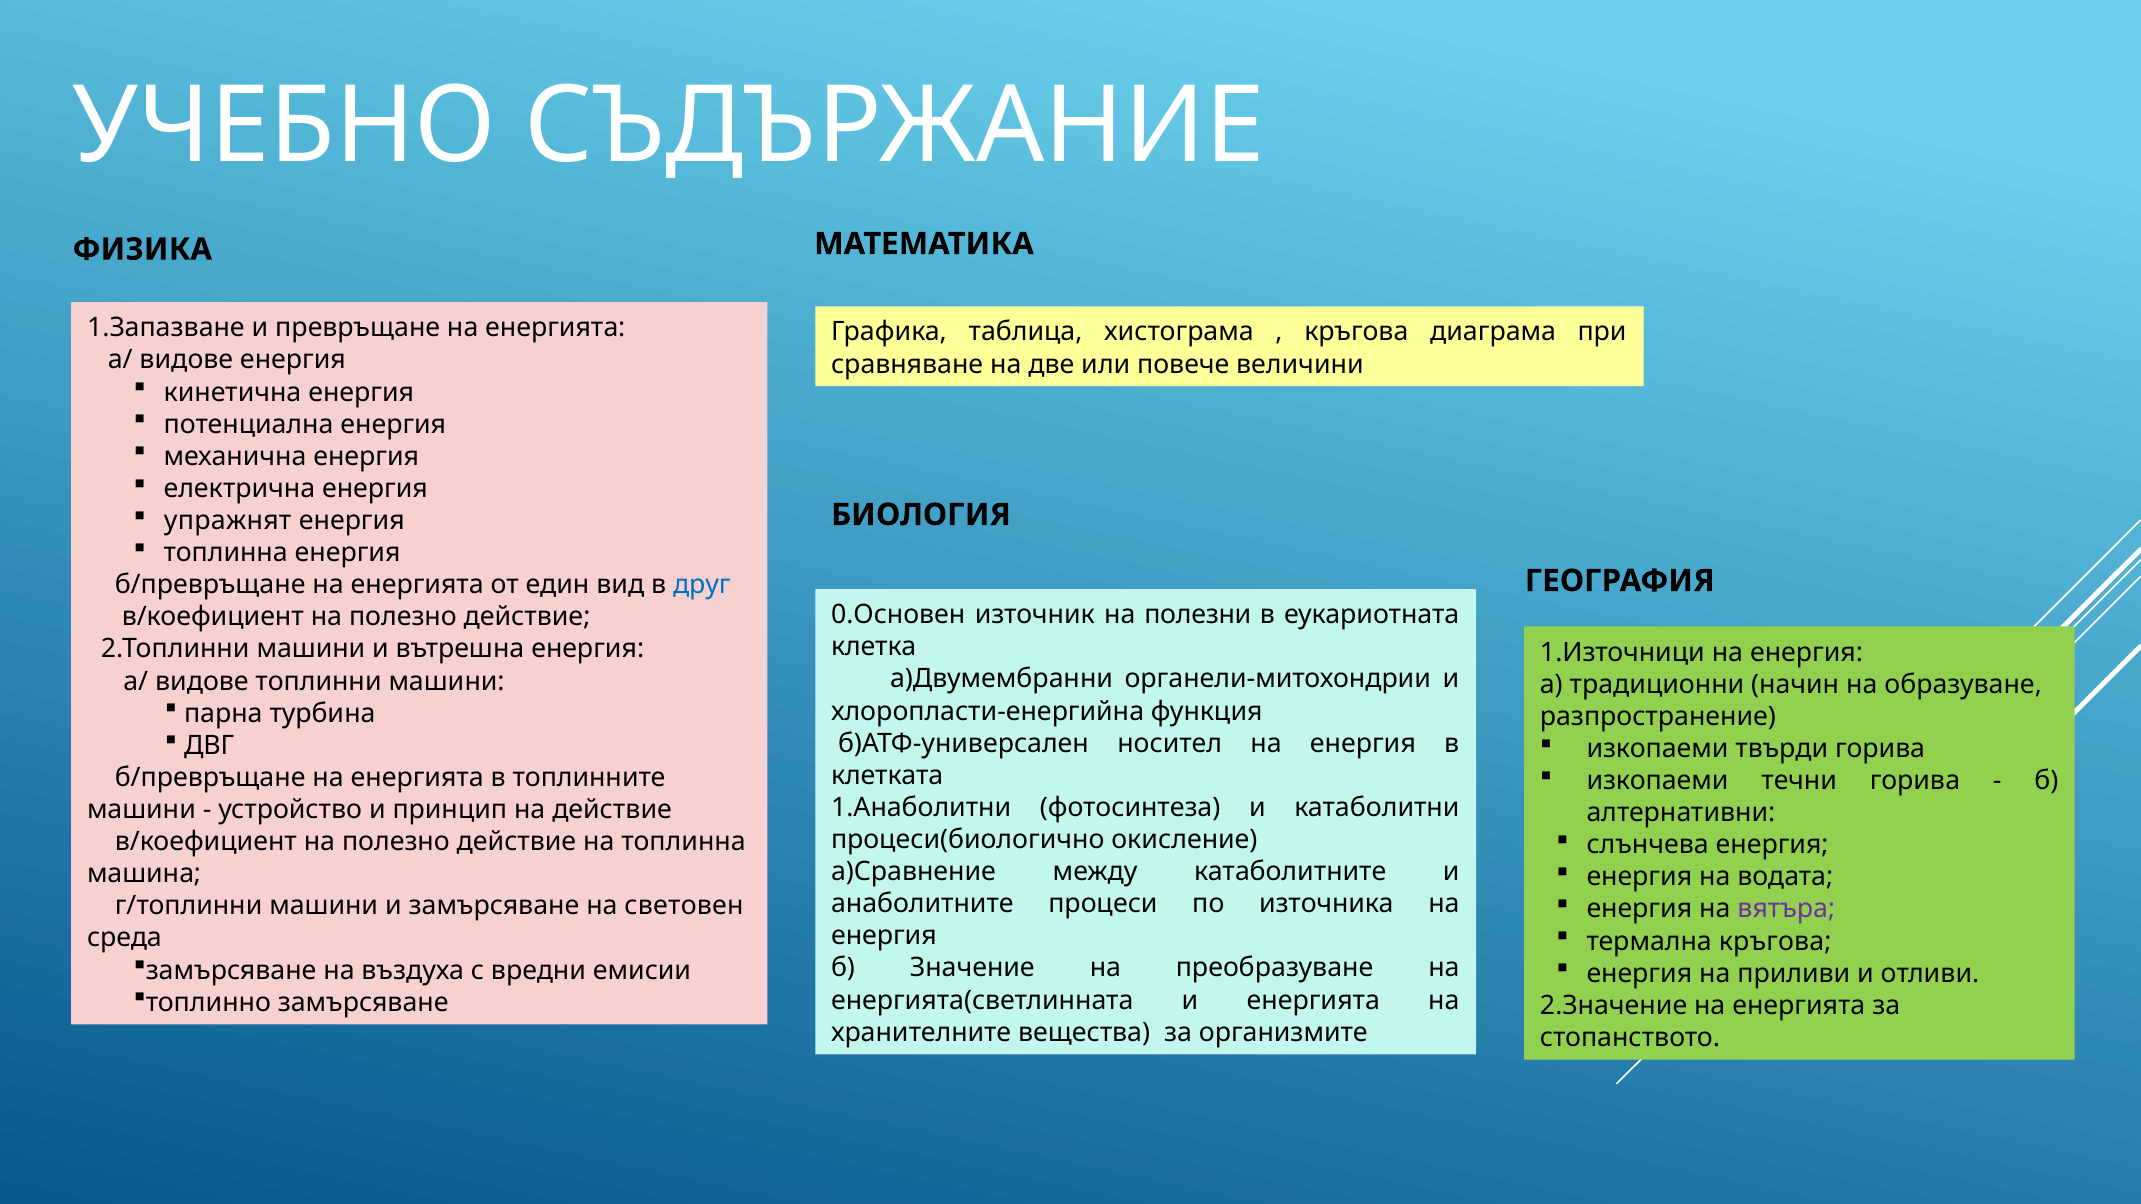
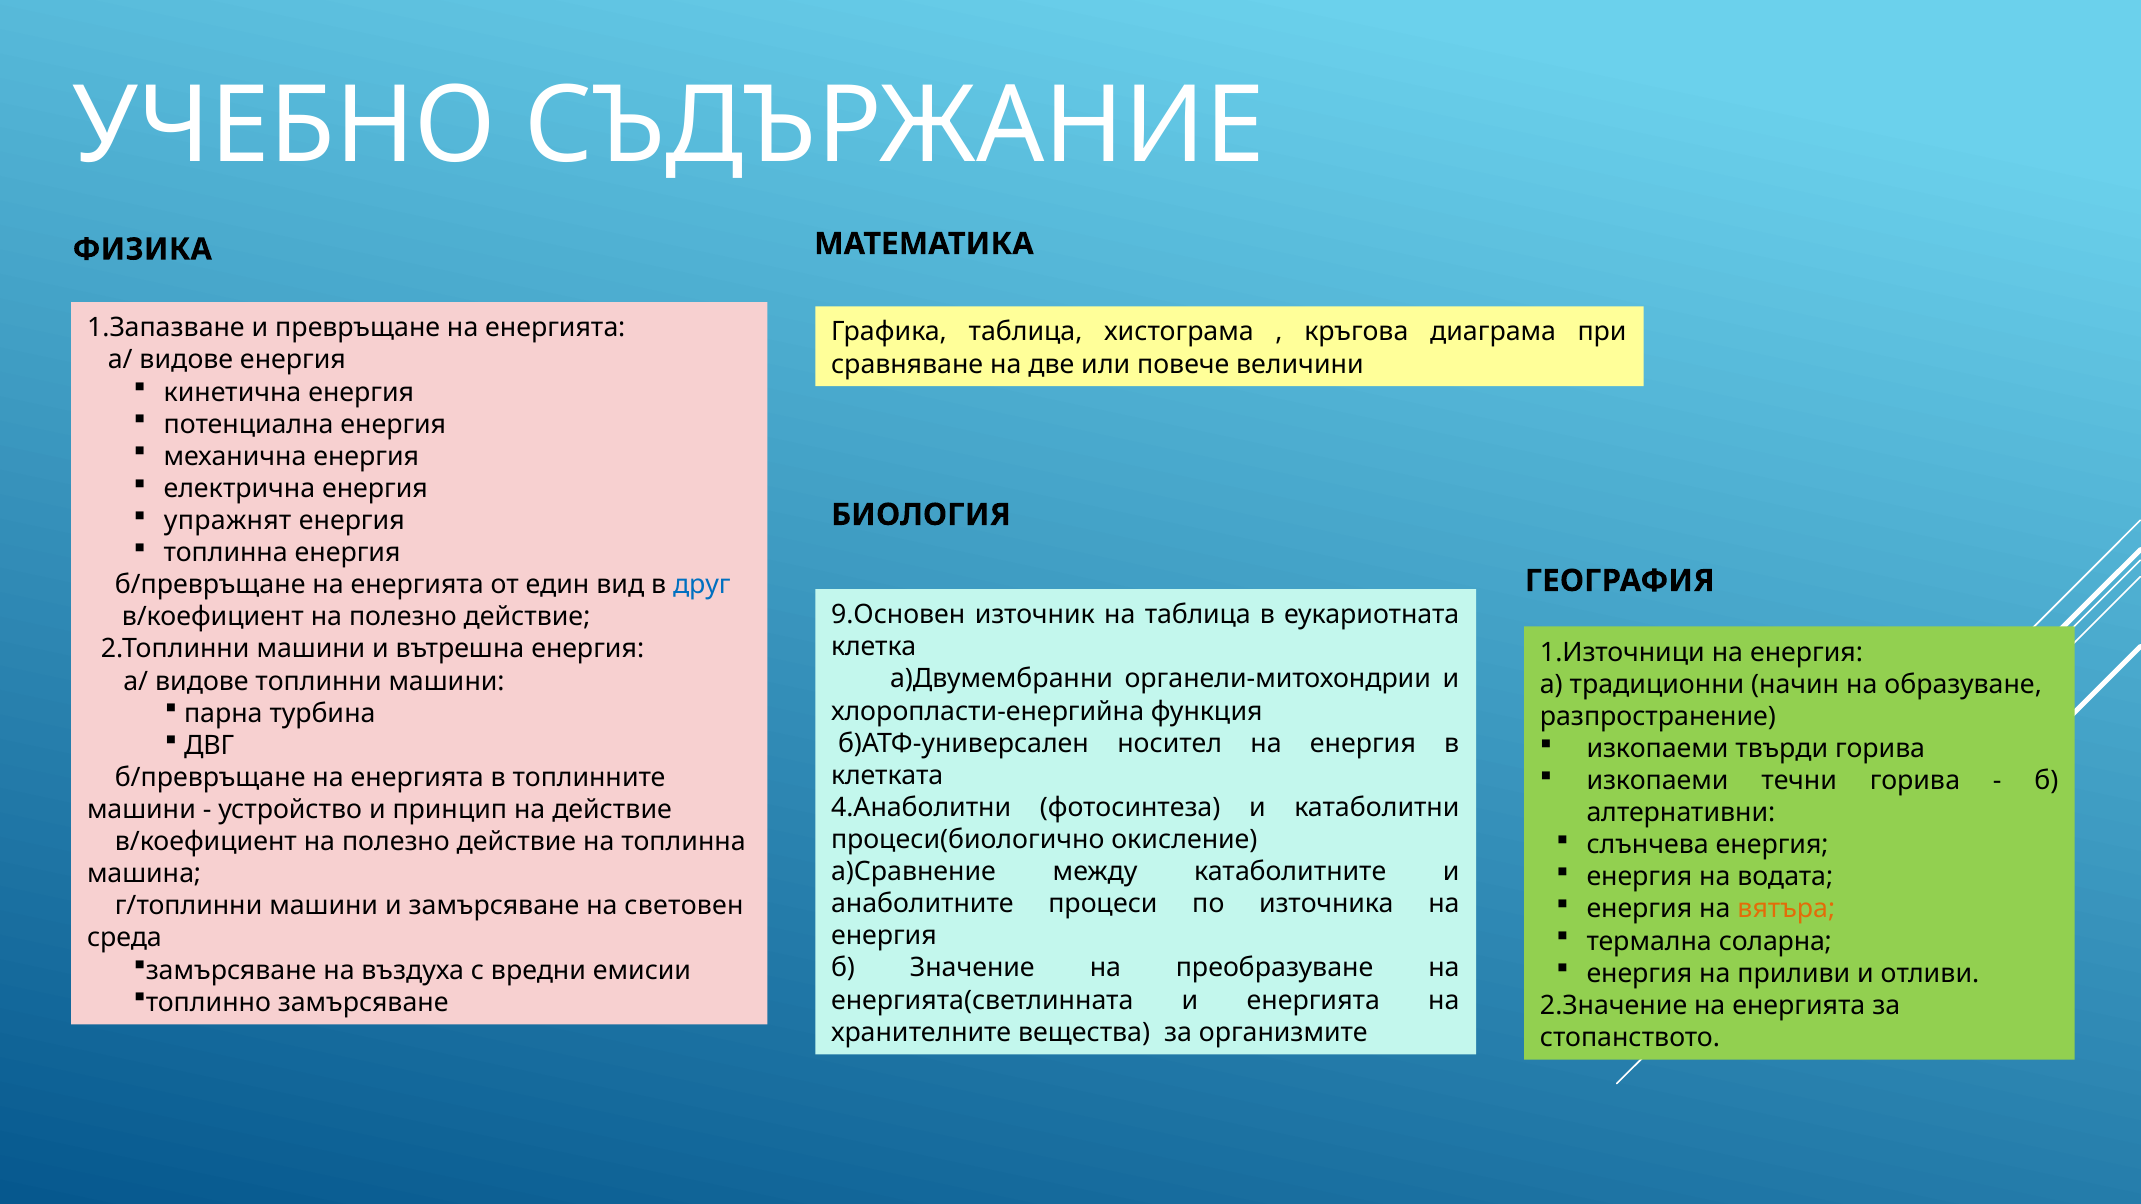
0.Основен: 0.Основен -> 9.Основен
на полезни: полезни -> таблица
1.Анаболитни: 1.Анаболитни -> 4.Анаболитни
вятъра colour: purple -> orange
термална кръгова: кръгова -> соларна
